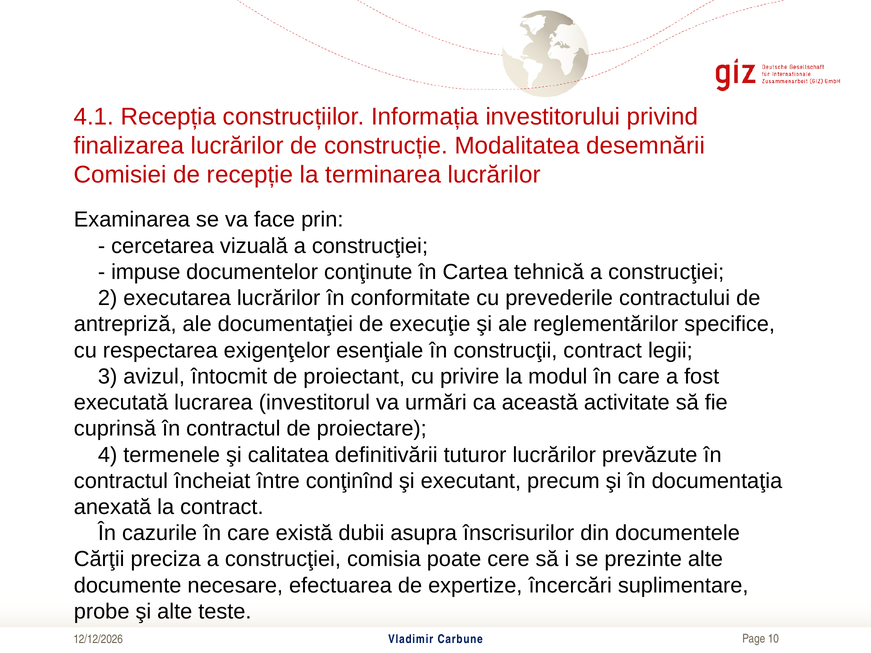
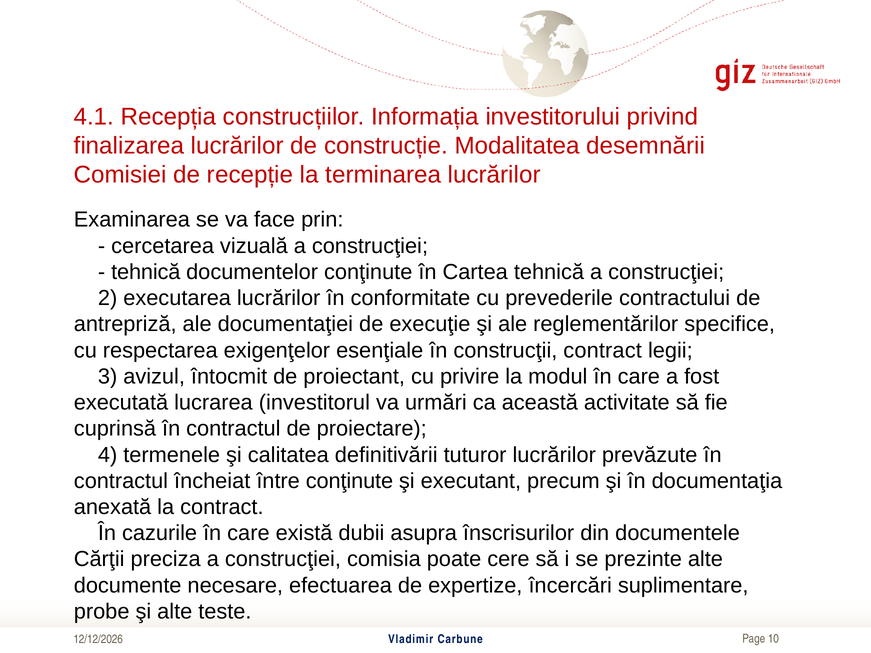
impuse at (146, 272): impuse -> tehnică
între conţinînd: conţinînd -> conţinute
